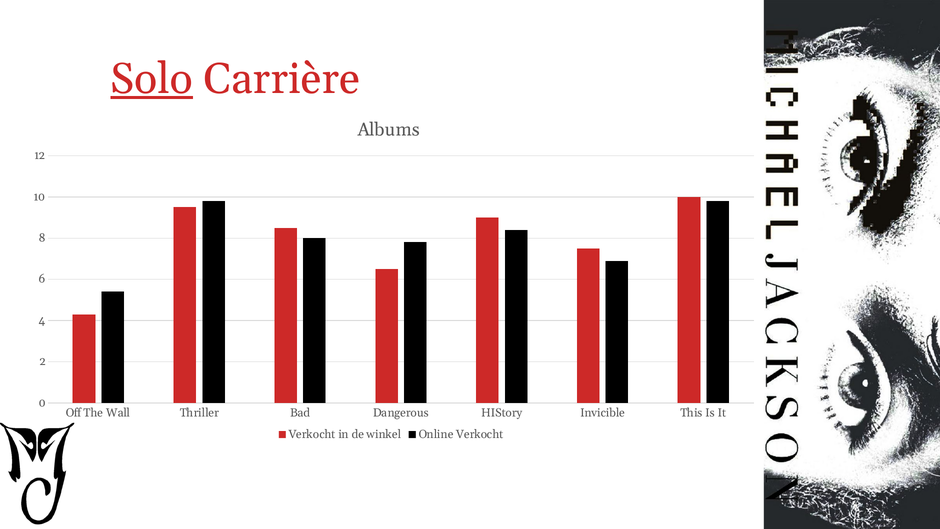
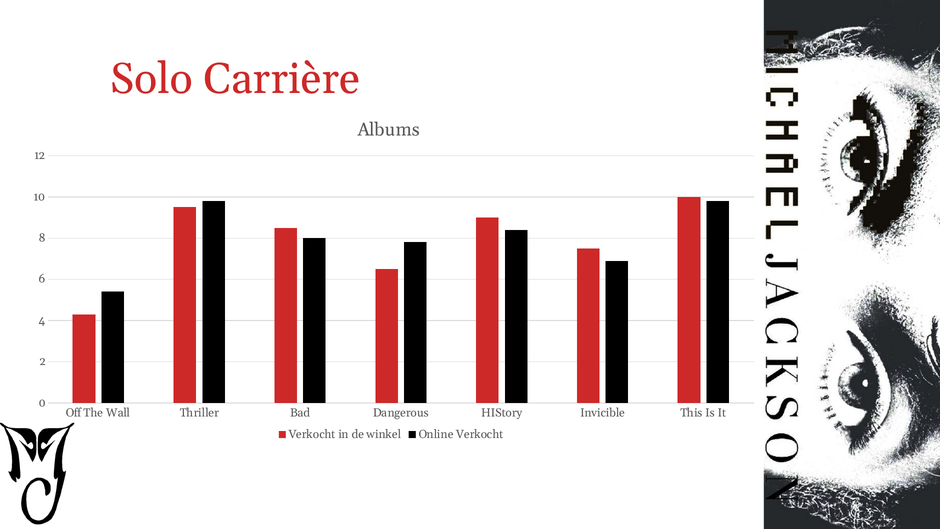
Solo underline: present -> none
